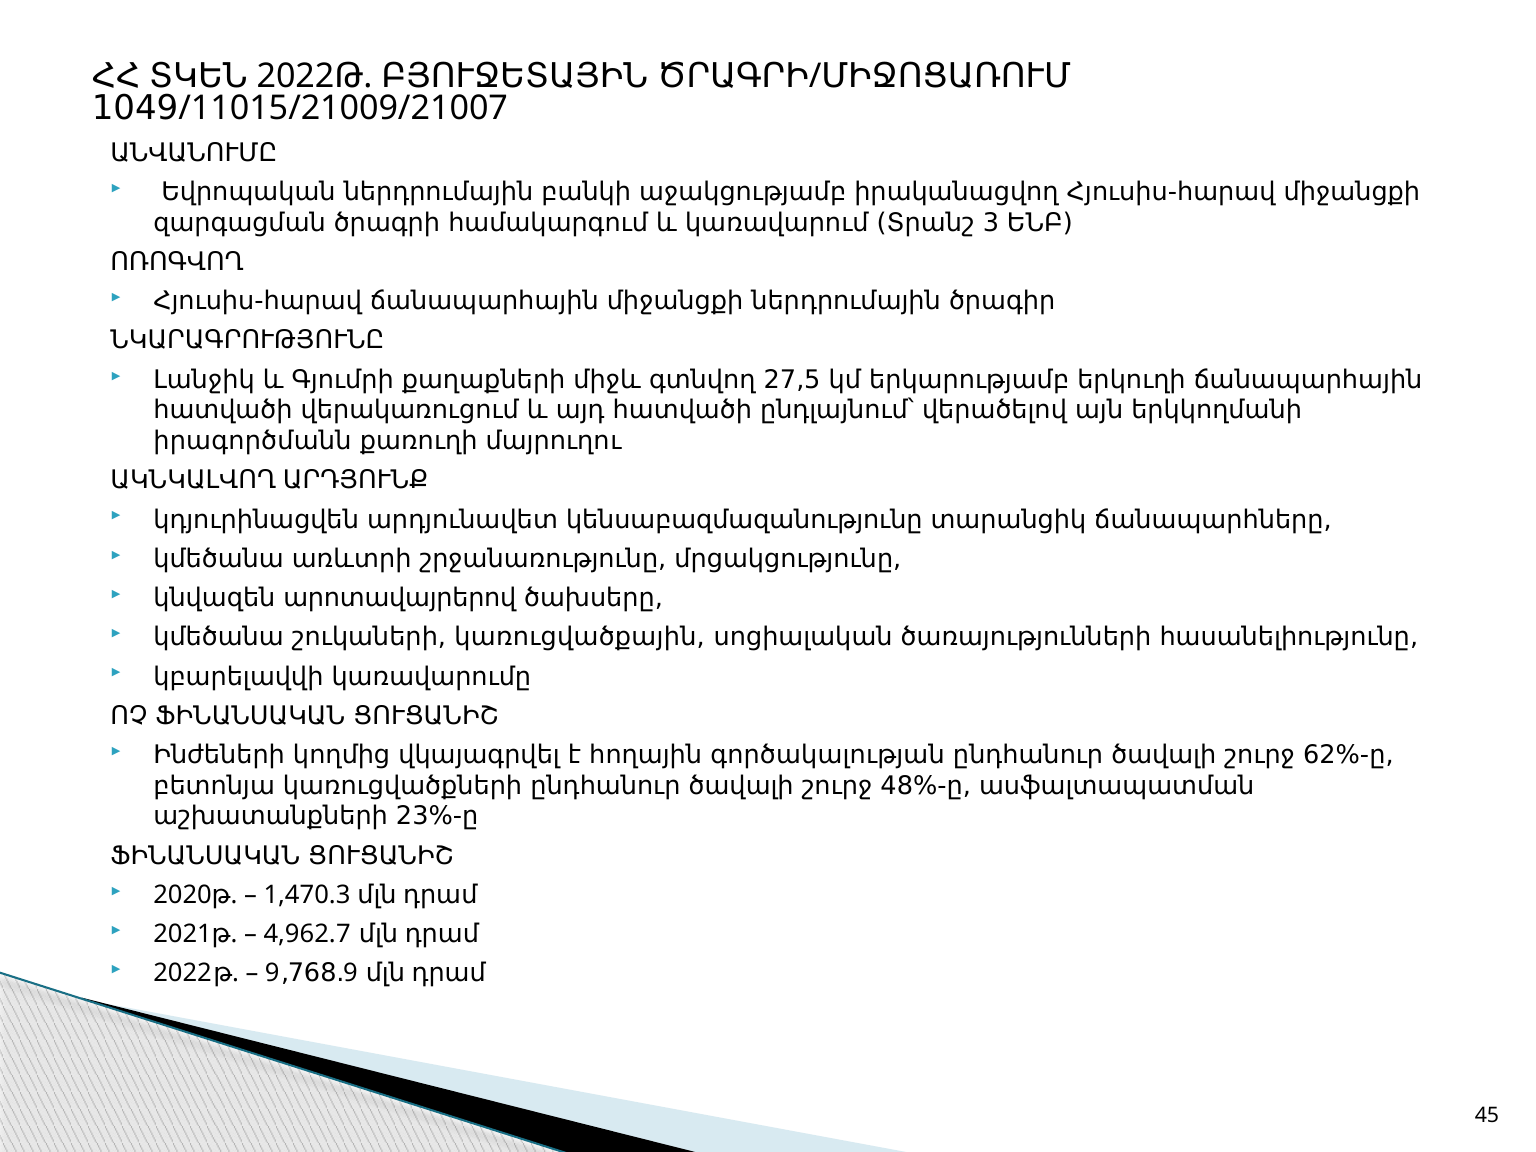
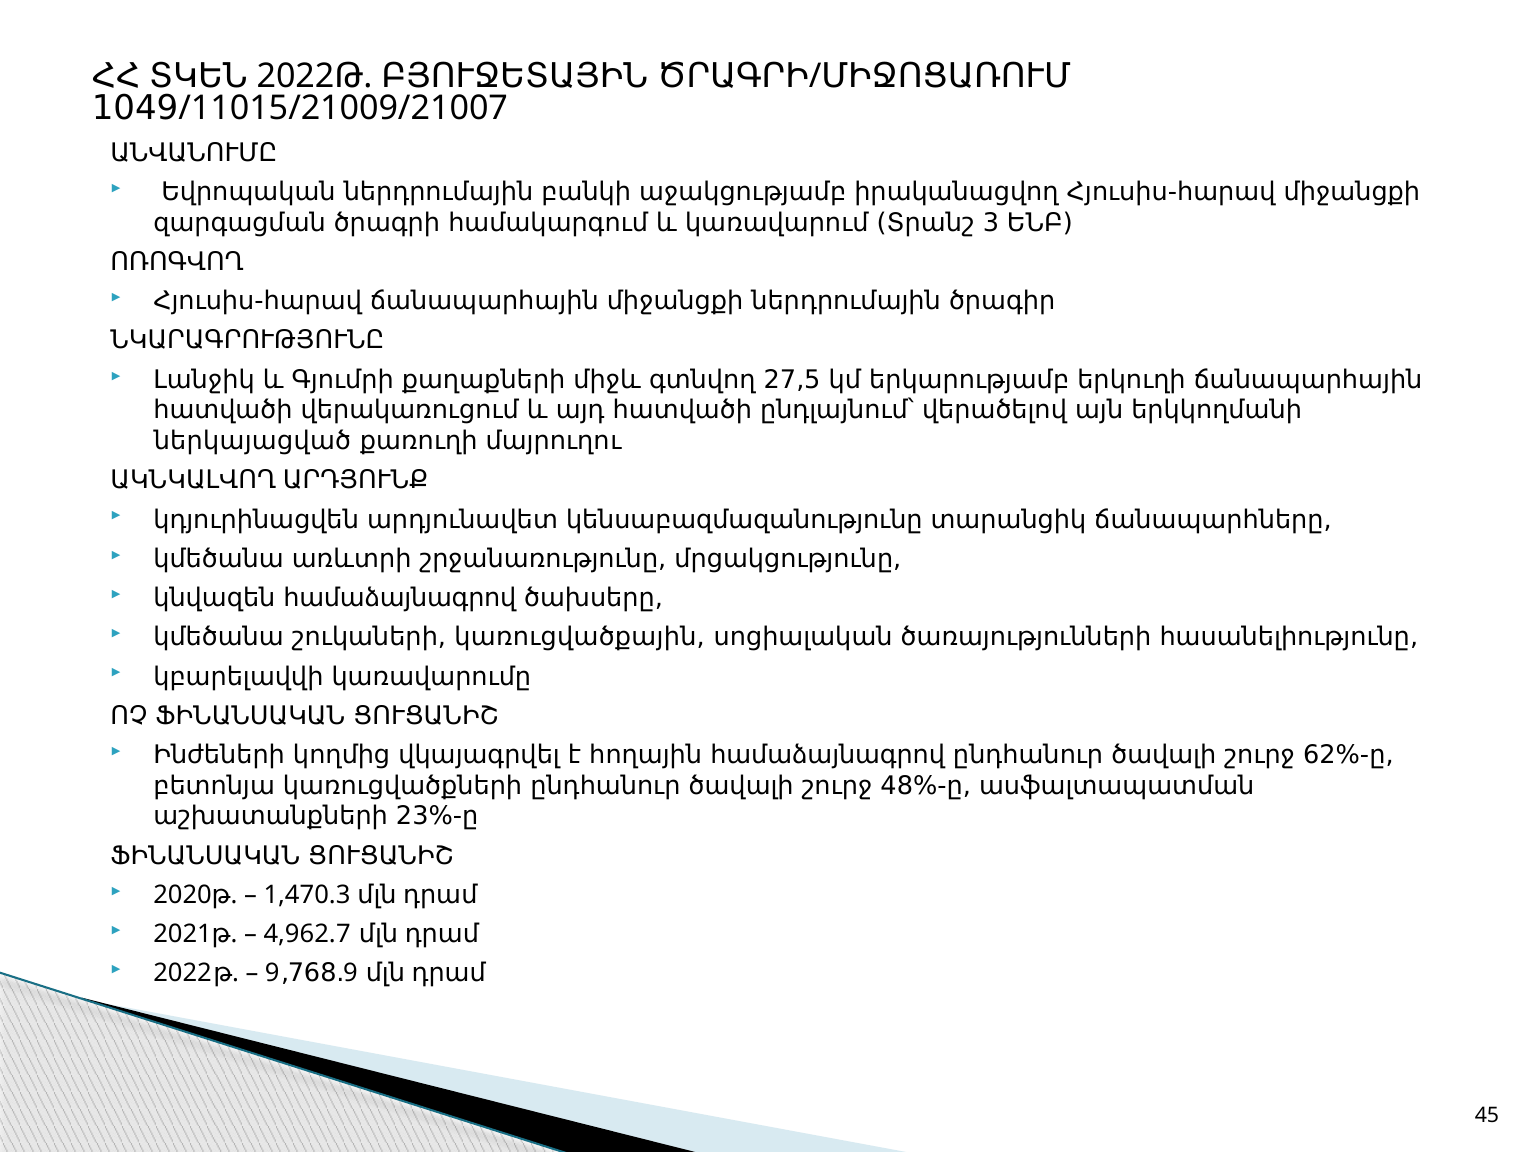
իրագործմանն: իրագործմանն -> ներկայացված
կնվազեն արոտավայրերով: արոտավայրերով -> համաձայնագրով
հողային գործակալության: գործակալության -> համաձայնագրով
